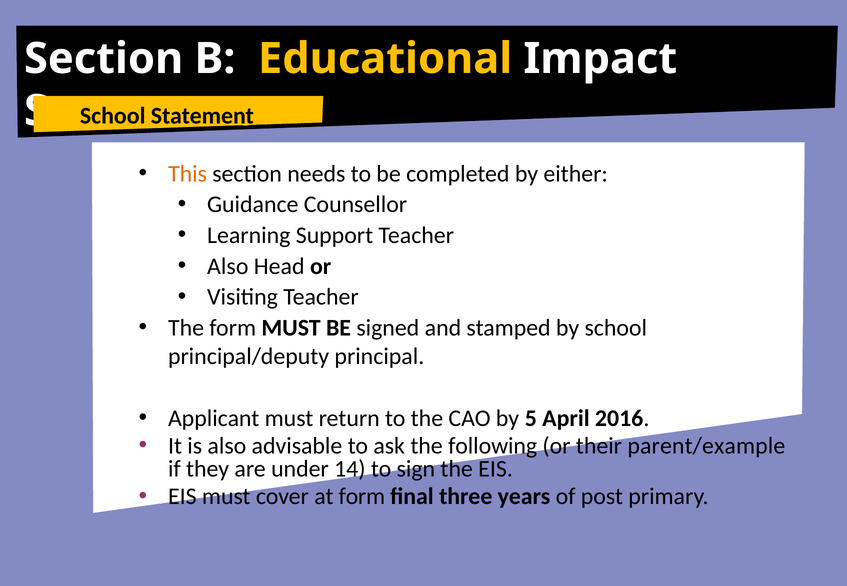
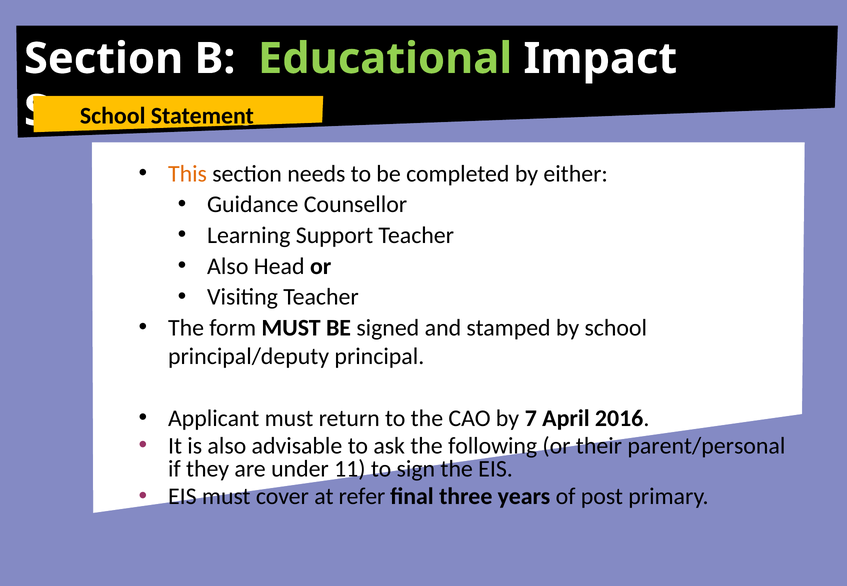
Educational colour: yellow -> light green
5: 5 -> 7
parent/example: parent/example -> parent/personal
14: 14 -> 11
at form: form -> refer
